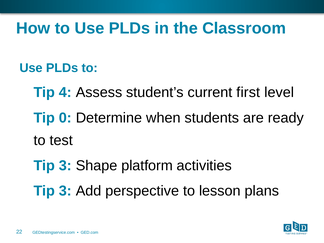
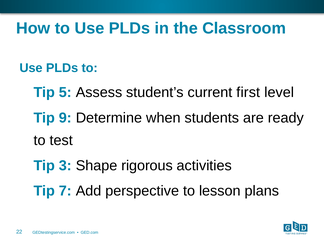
4: 4 -> 5
0: 0 -> 9
platform: platform -> rigorous
3 at (65, 191): 3 -> 7
